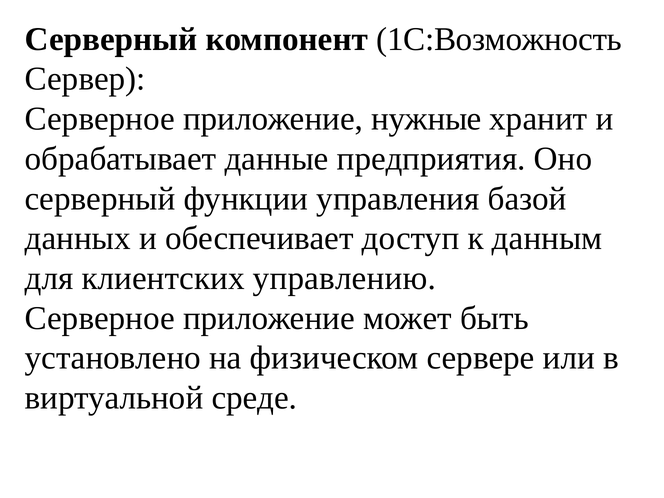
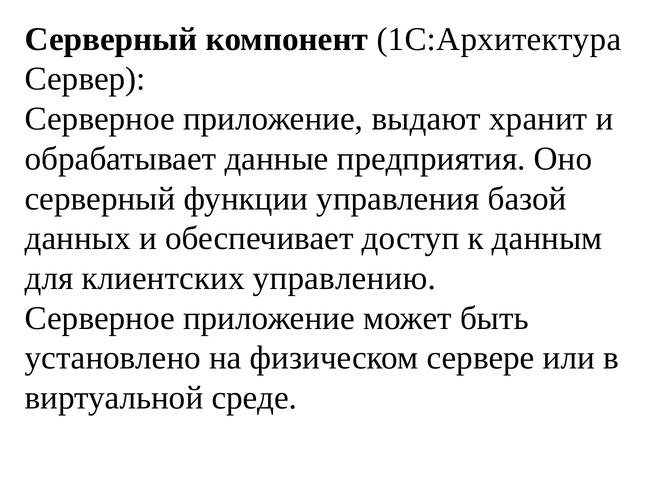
1C:Возможность: 1C:Возможность -> 1C:Архитектура
нужные: нужные -> выдают
